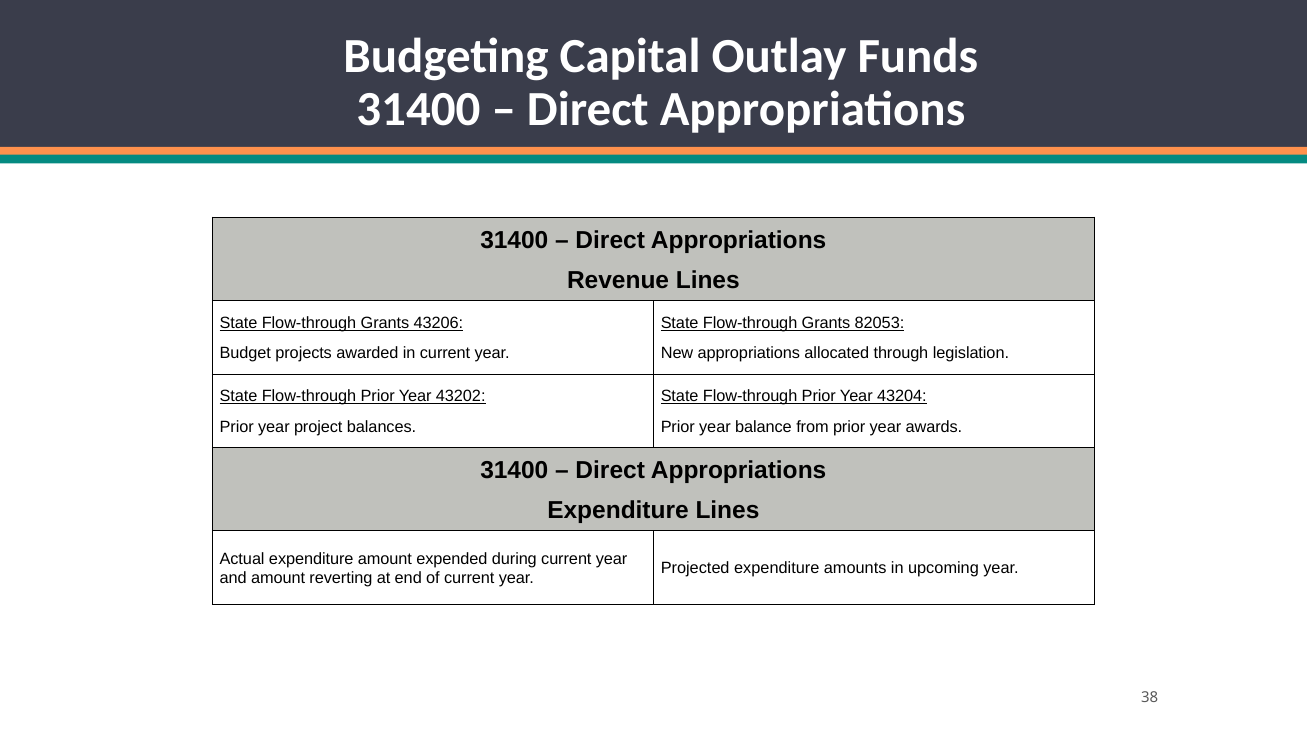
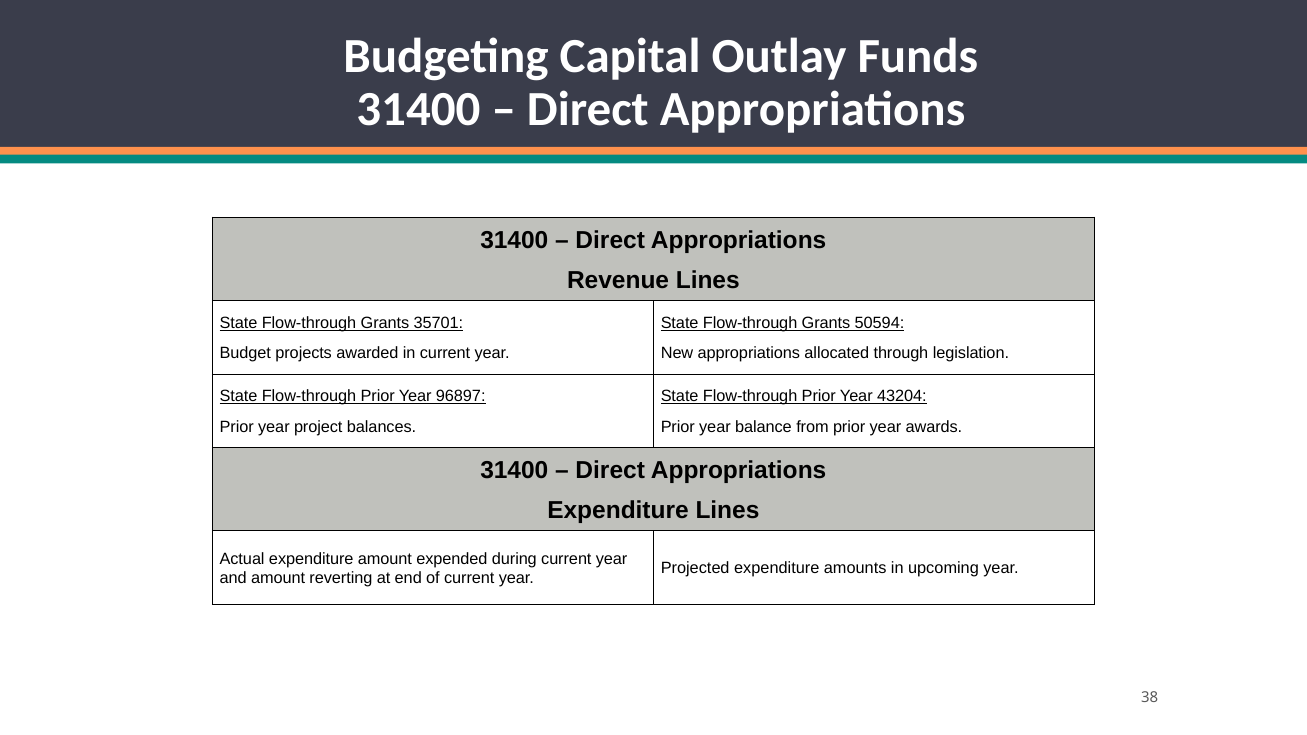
43206: 43206 -> 35701
82053: 82053 -> 50594
43202: 43202 -> 96897
